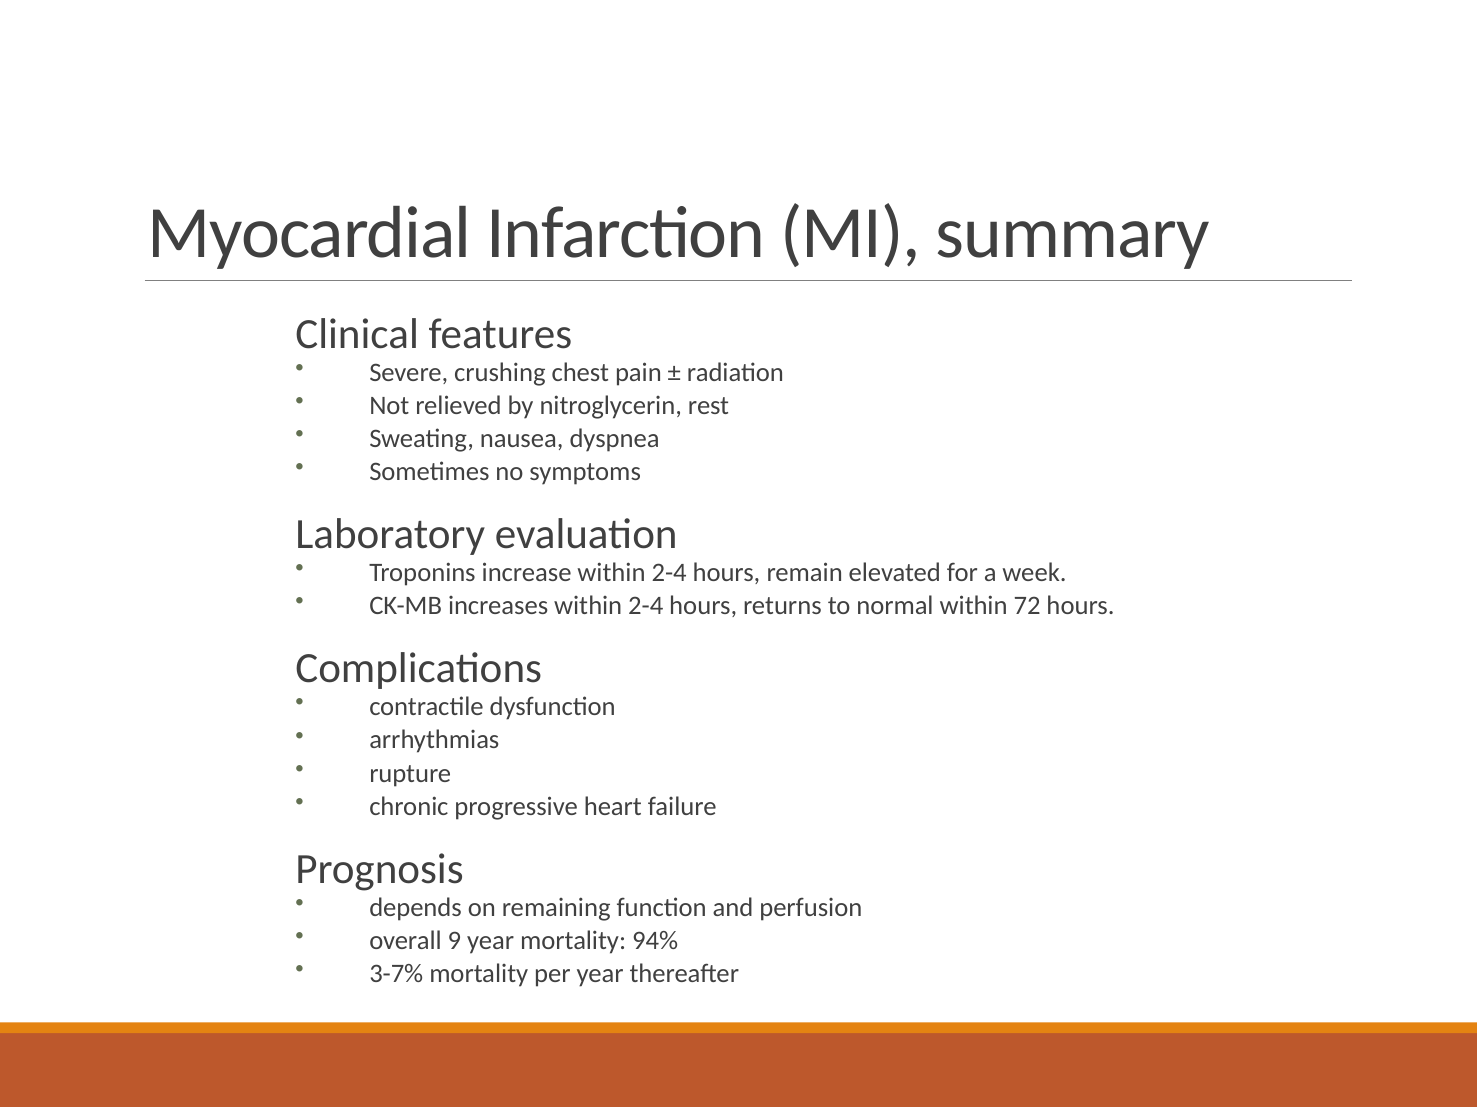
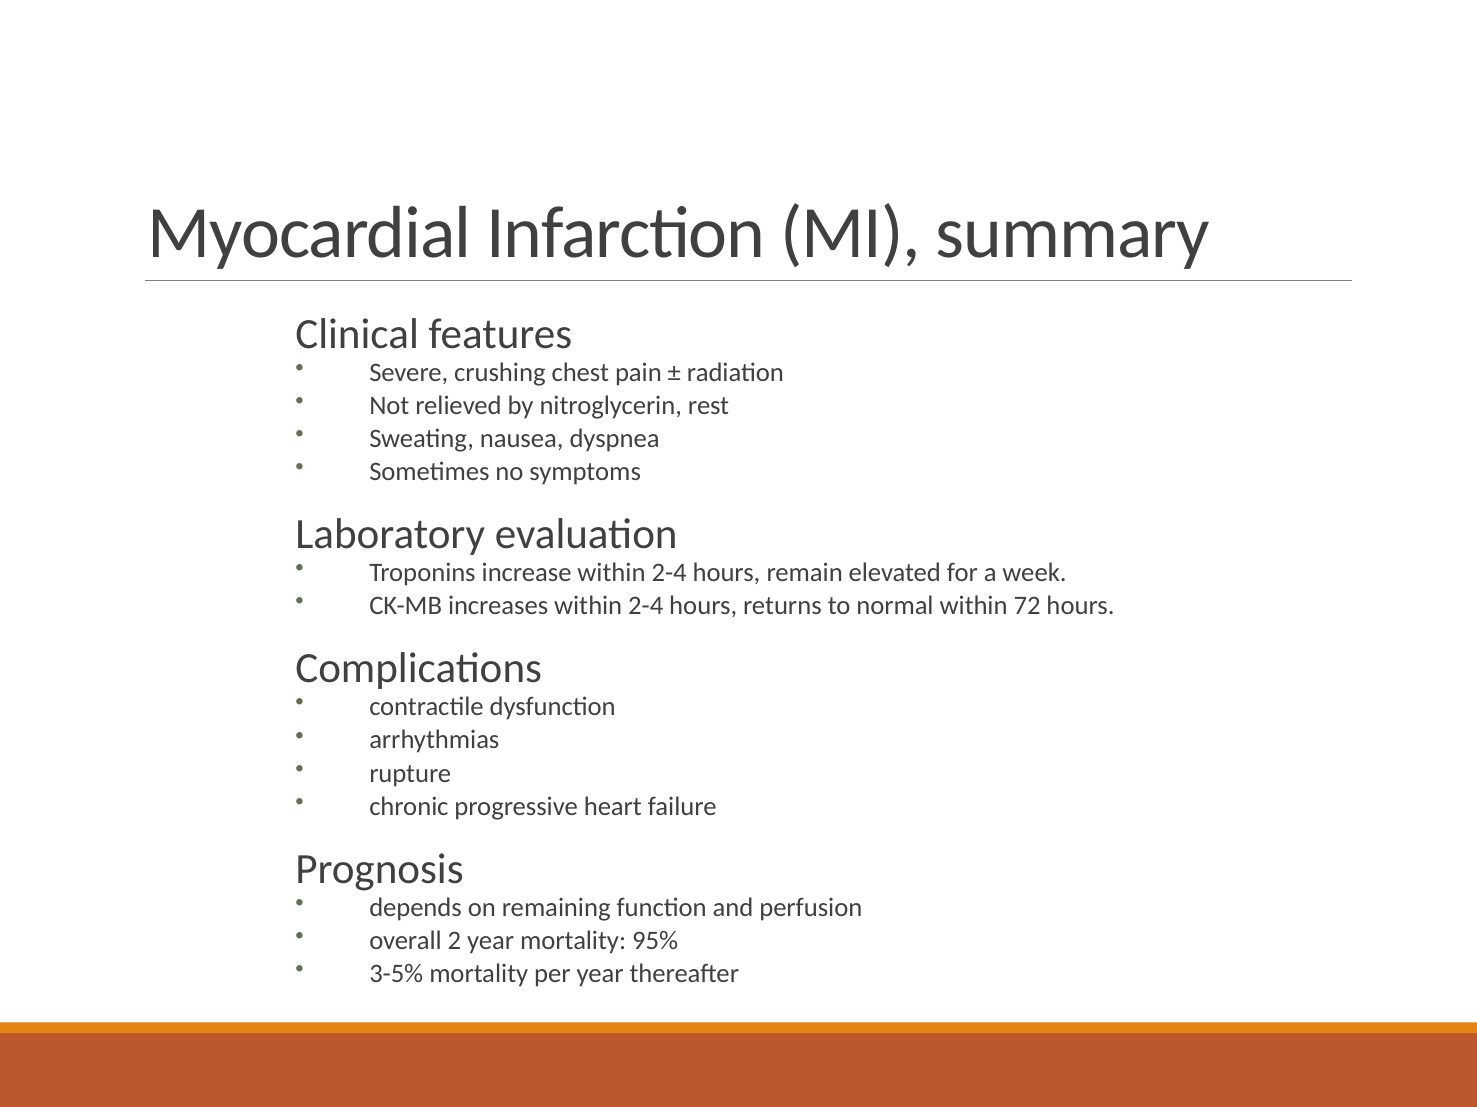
9: 9 -> 2
94%: 94% -> 95%
3-7%: 3-7% -> 3-5%
